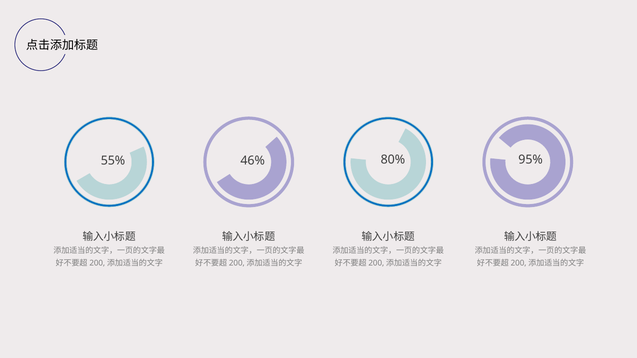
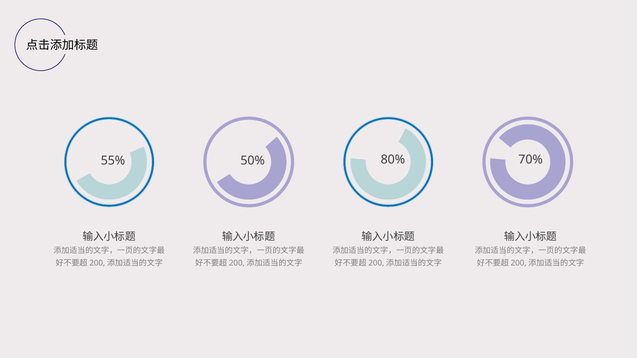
46%: 46% -> 50%
95%: 95% -> 70%
